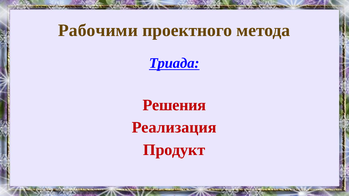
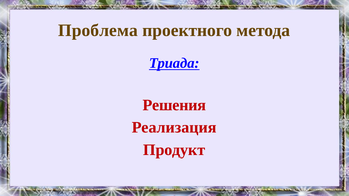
Рабочими: Рабочими -> Проблема
